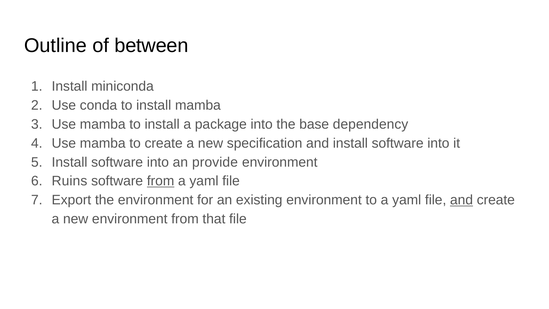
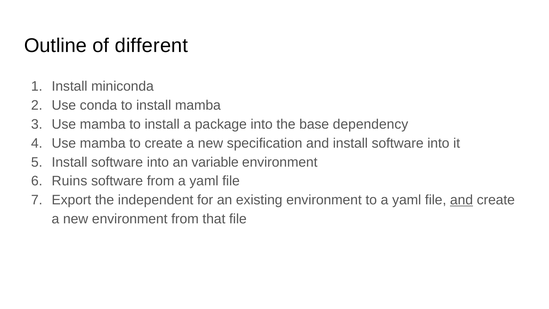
between: between -> different
provide: provide -> variable
from at (161, 181) underline: present -> none
the environment: environment -> independent
